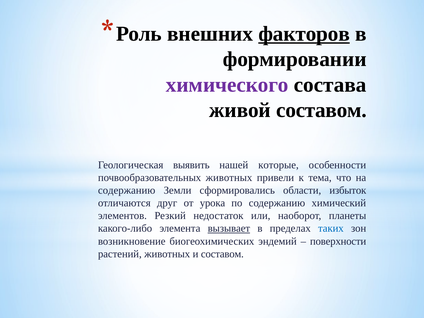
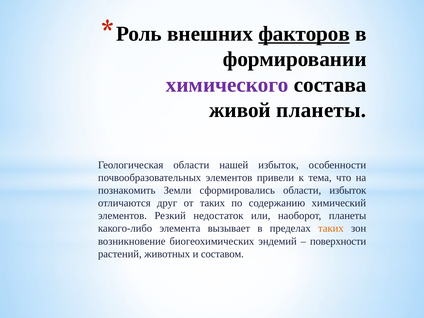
живой составом: составом -> планеты
Геологическая выявить: выявить -> области
нашей которые: которые -> избыток
почвообразовательных животных: животных -> элементов
содержанию at (127, 190): содержанию -> познакомить
от урока: урока -> таких
вызывает underline: present -> none
таких at (331, 228) colour: blue -> orange
